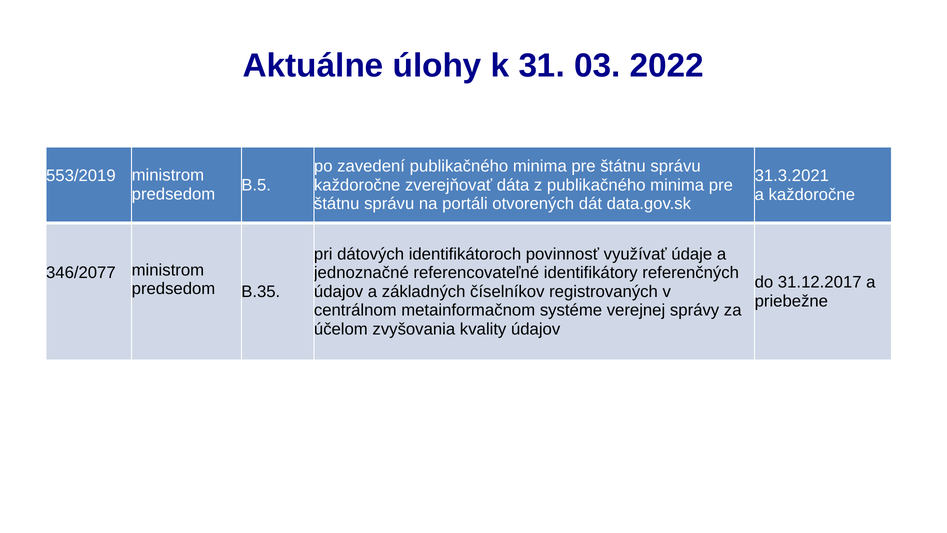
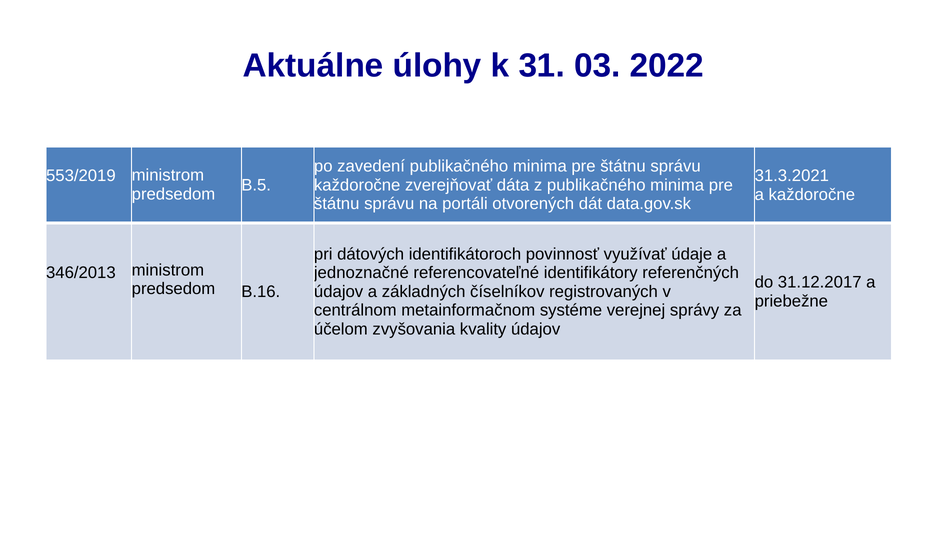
346/2077: 346/2077 -> 346/2013
B.35: B.35 -> B.16
